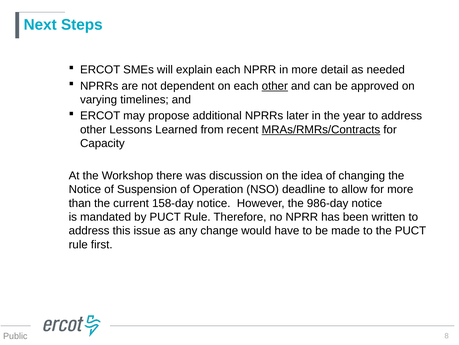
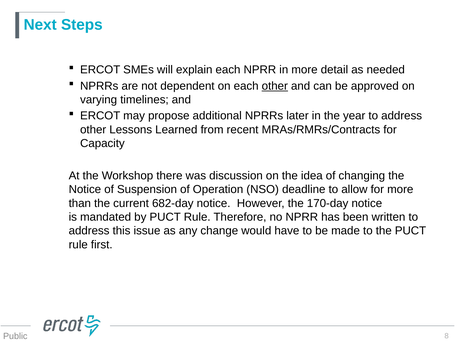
MRAs/RMRs/Contracts underline: present -> none
158-day: 158-day -> 682-day
986-day: 986-day -> 170-day
